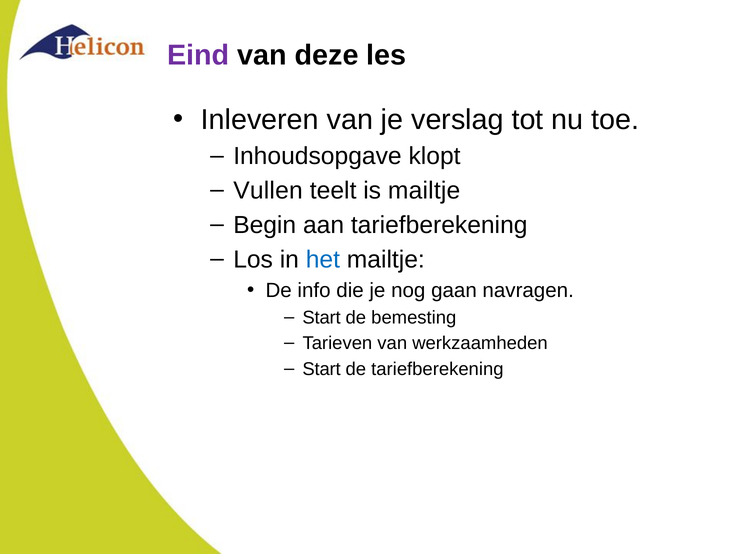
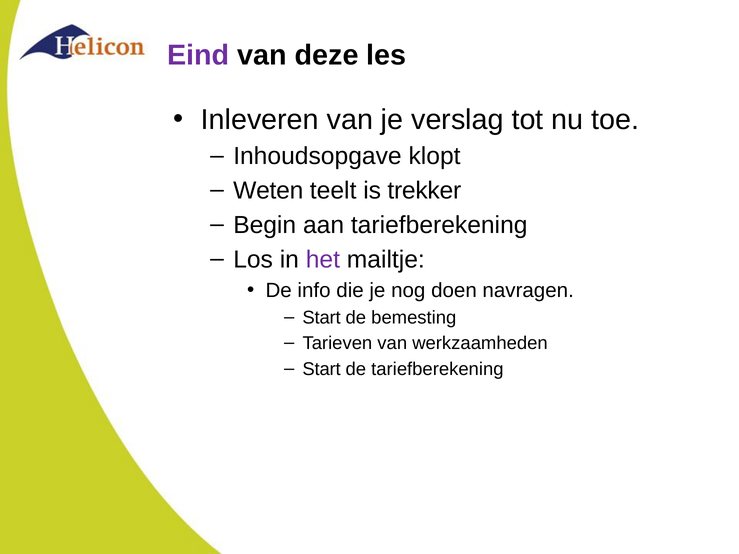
Vullen: Vullen -> Weten
is mailtje: mailtje -> trekker
het colour: blue -> purple
gaan: gaan -> doen
